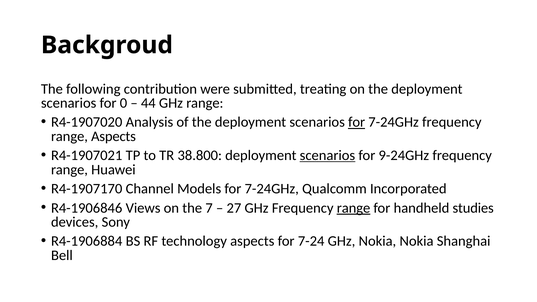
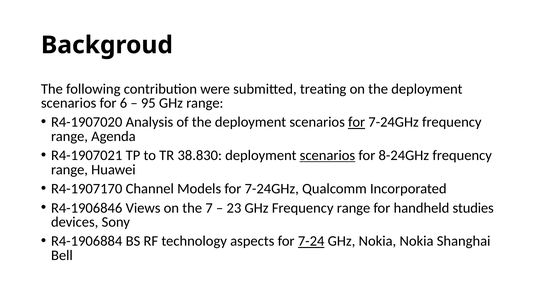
0: 0 -> 6
44: 44 -> 95
range Aspects: Aspects -> Agenda
38.800: 38.800 -> 38.830
9-24GHz: 9-24GHz -> 8-24GHz
27: 27 -> 23
range at (354, 208) underline: present -> none
7-24 underline: none -> present
